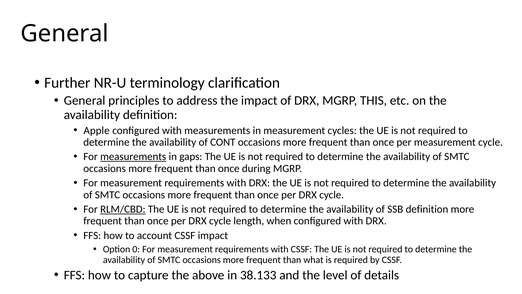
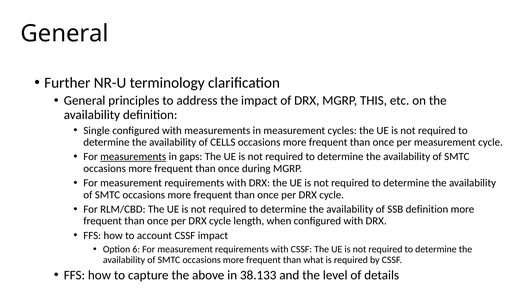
Apple: Apple -> Single
CONT: CONT -> CELLS
RLM/CBD underline: present -> none
0: 0 -> 6
